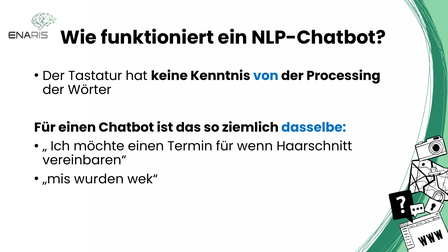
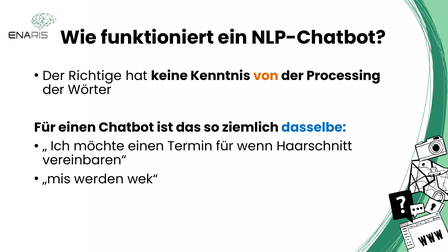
Tastatur: Tastatur -> Richtige
von colour: blue -> orange
wurden: wurden -> werden
